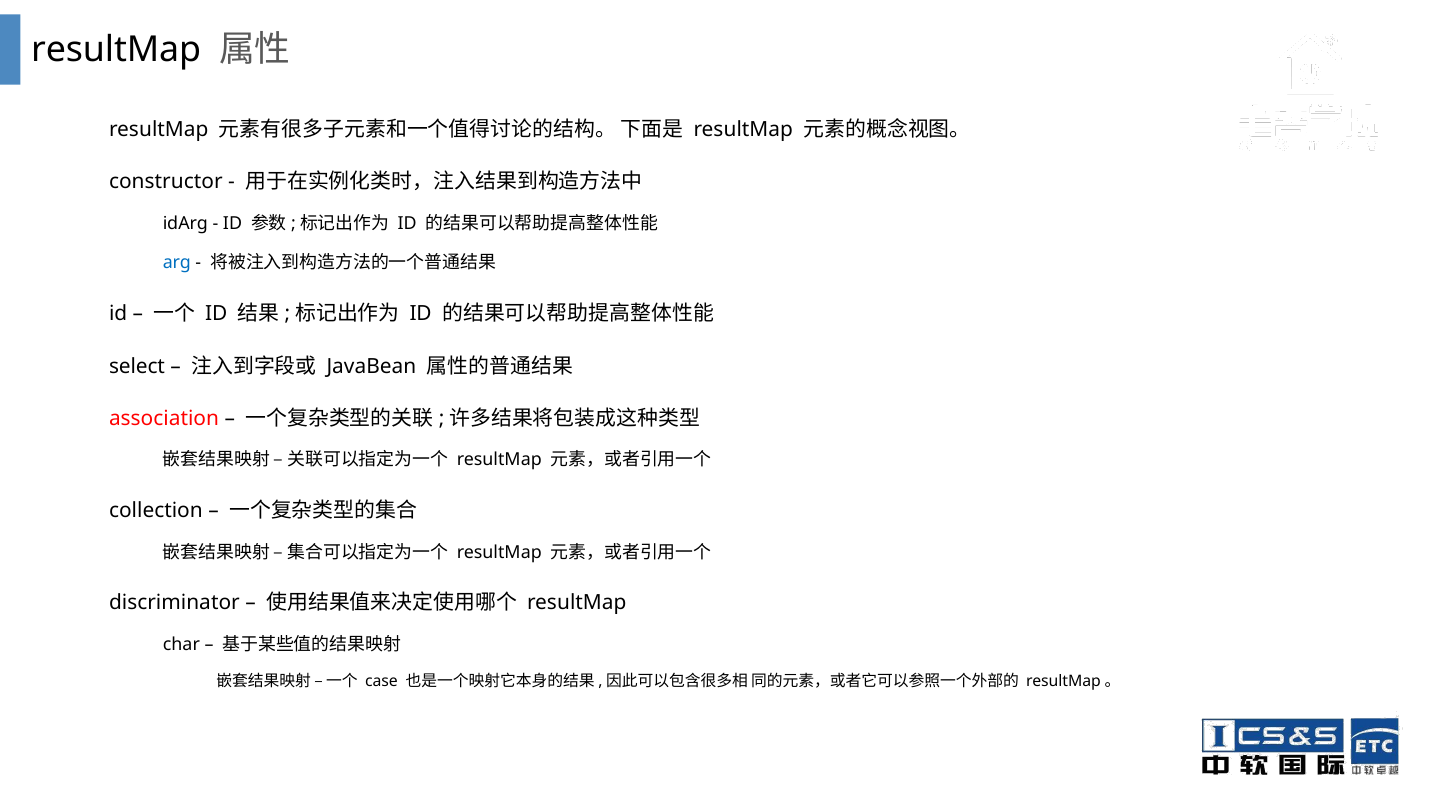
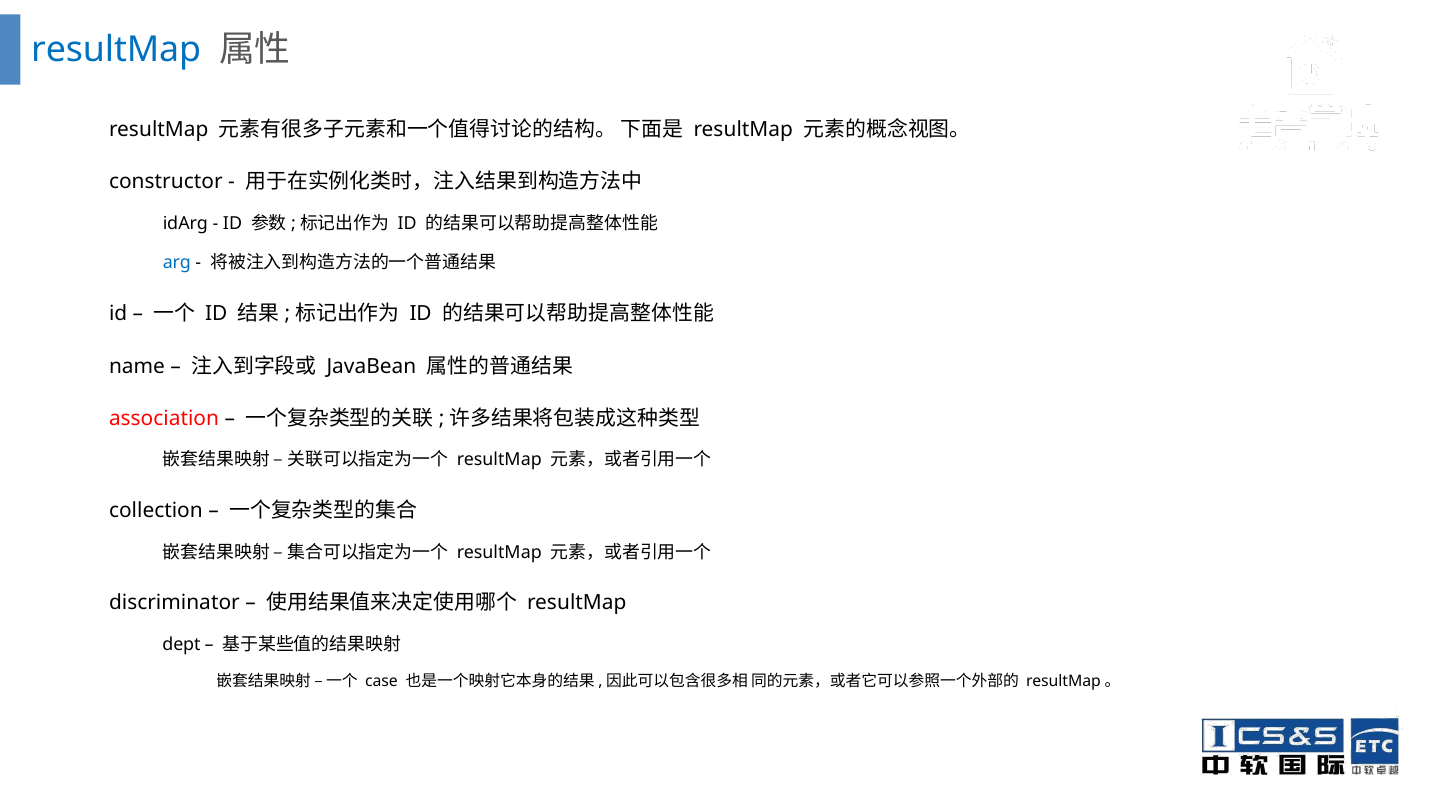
resultMap at (116, 50) colour: black -> blue
select: select -> name
char: char -> dept
